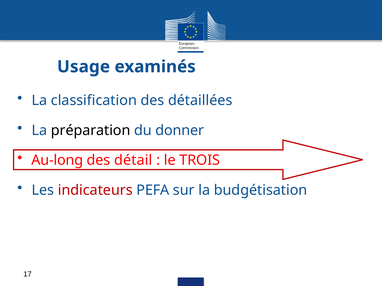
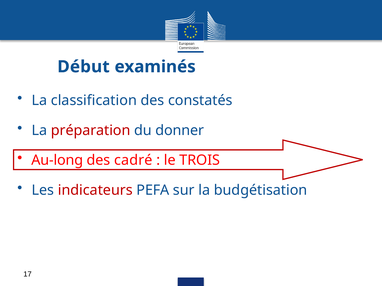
Usage: Usage -> Début
détaillées: détaillées -> constatés
préparation colour: black -> red
détail: détail -> cadré
